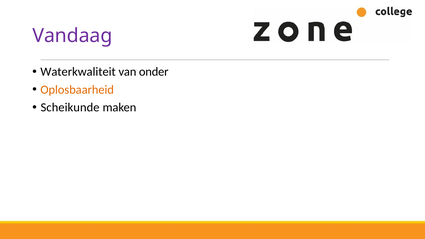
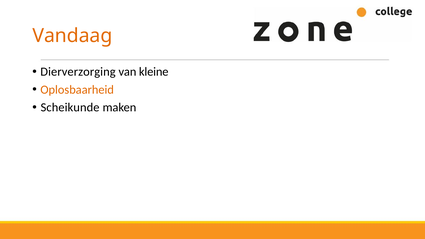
Vandaag colour: purple -> orange
Waterkwaliteit: Waterkwaliteit -> Dierverzorging
onder: onder -> kleine
